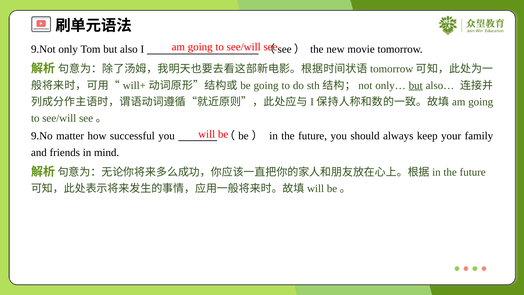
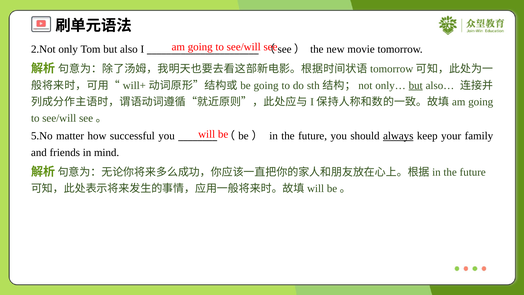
9.Not: 9.Not -> 2.Not
9.No: 9.No -> 5.No
always underline: none -> present
